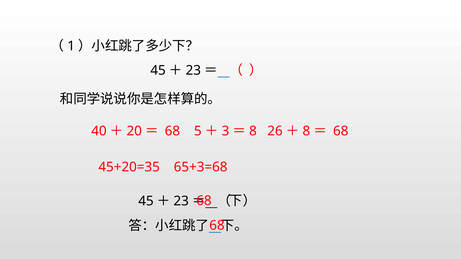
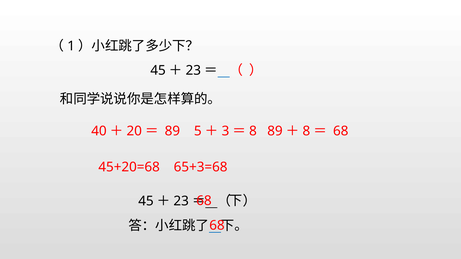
68 at (172, 131): 68 -> 89
26 at (275, 131): 26 -> 89
45+20=35: 45+20=35 -> 45+20=68
